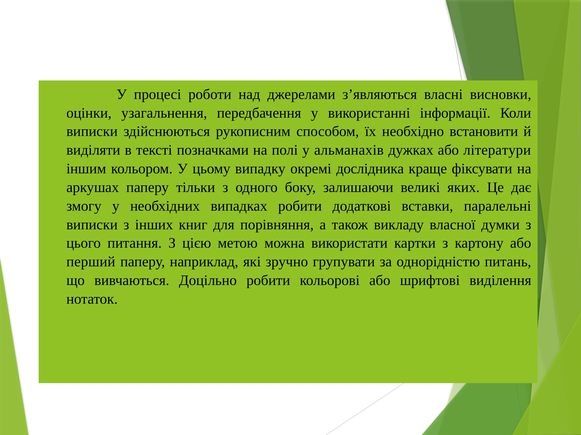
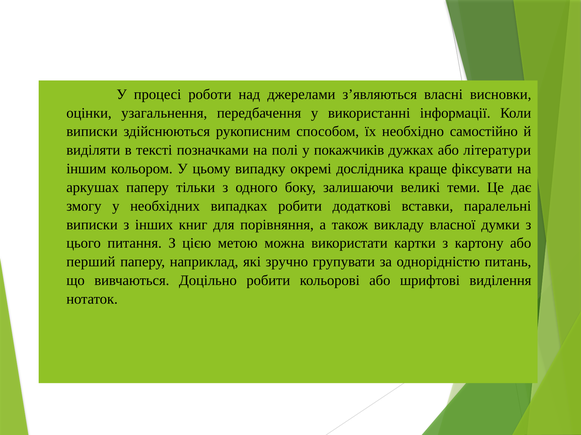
встановити: встановити -> самостійно
альманахів: альманахів -> покажчиків
яких: яких -> теми
